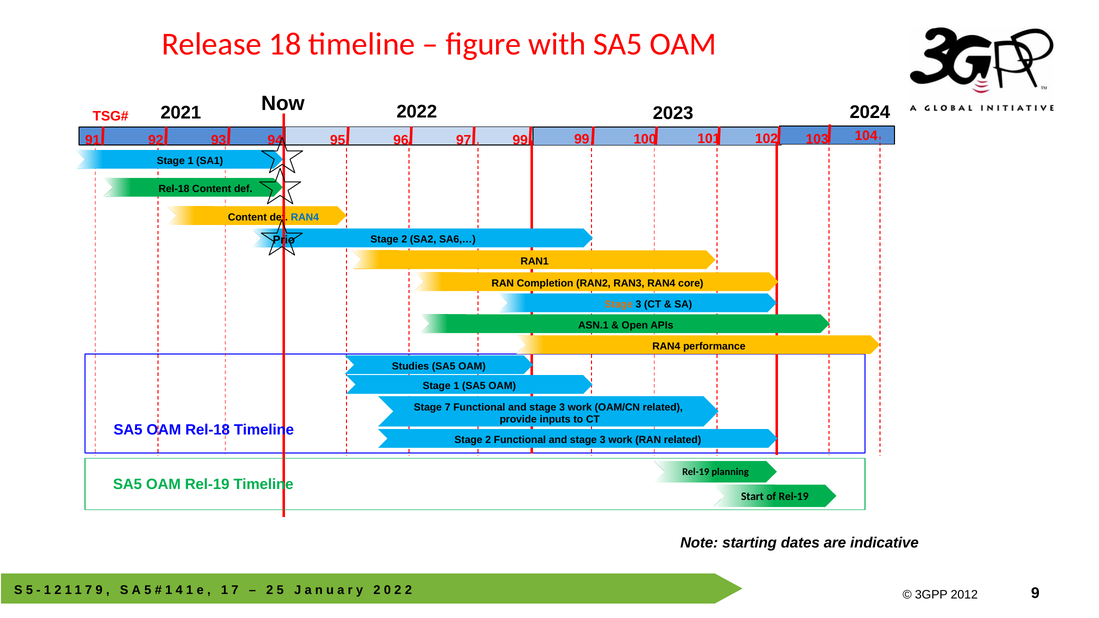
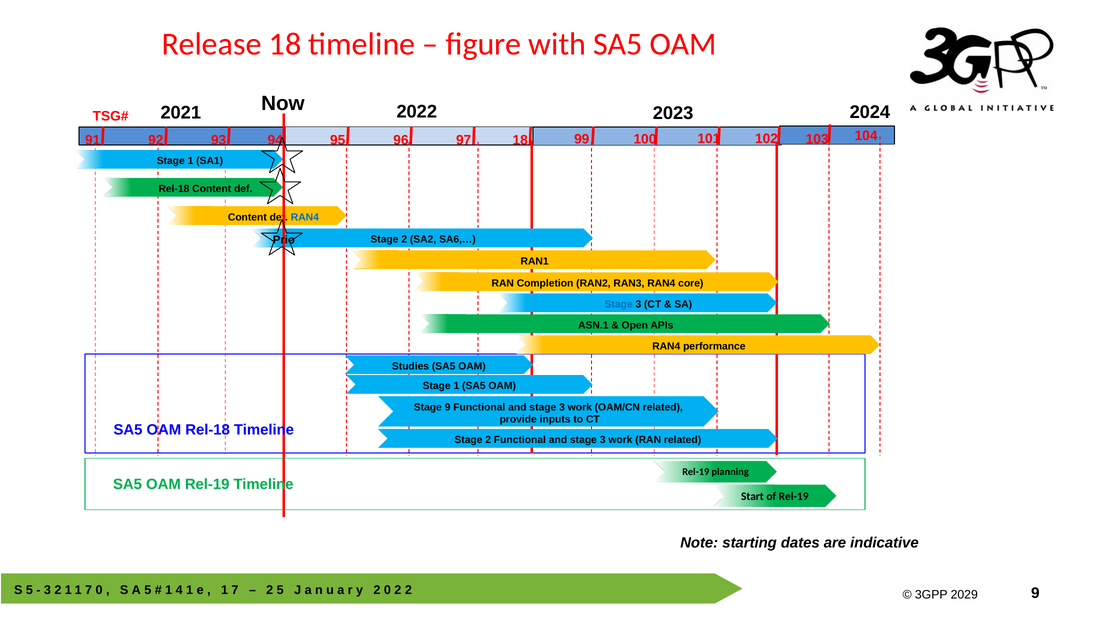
97 99: 99 -> 18
Stage at (619, 304) colour: orange -> blue
Stage 7: 7 -> 9
1 at (47, 590): 1 -> 3
9 at (99, 590): 9 -> 0
2012 at (964, 595): 2012 -> 2029
